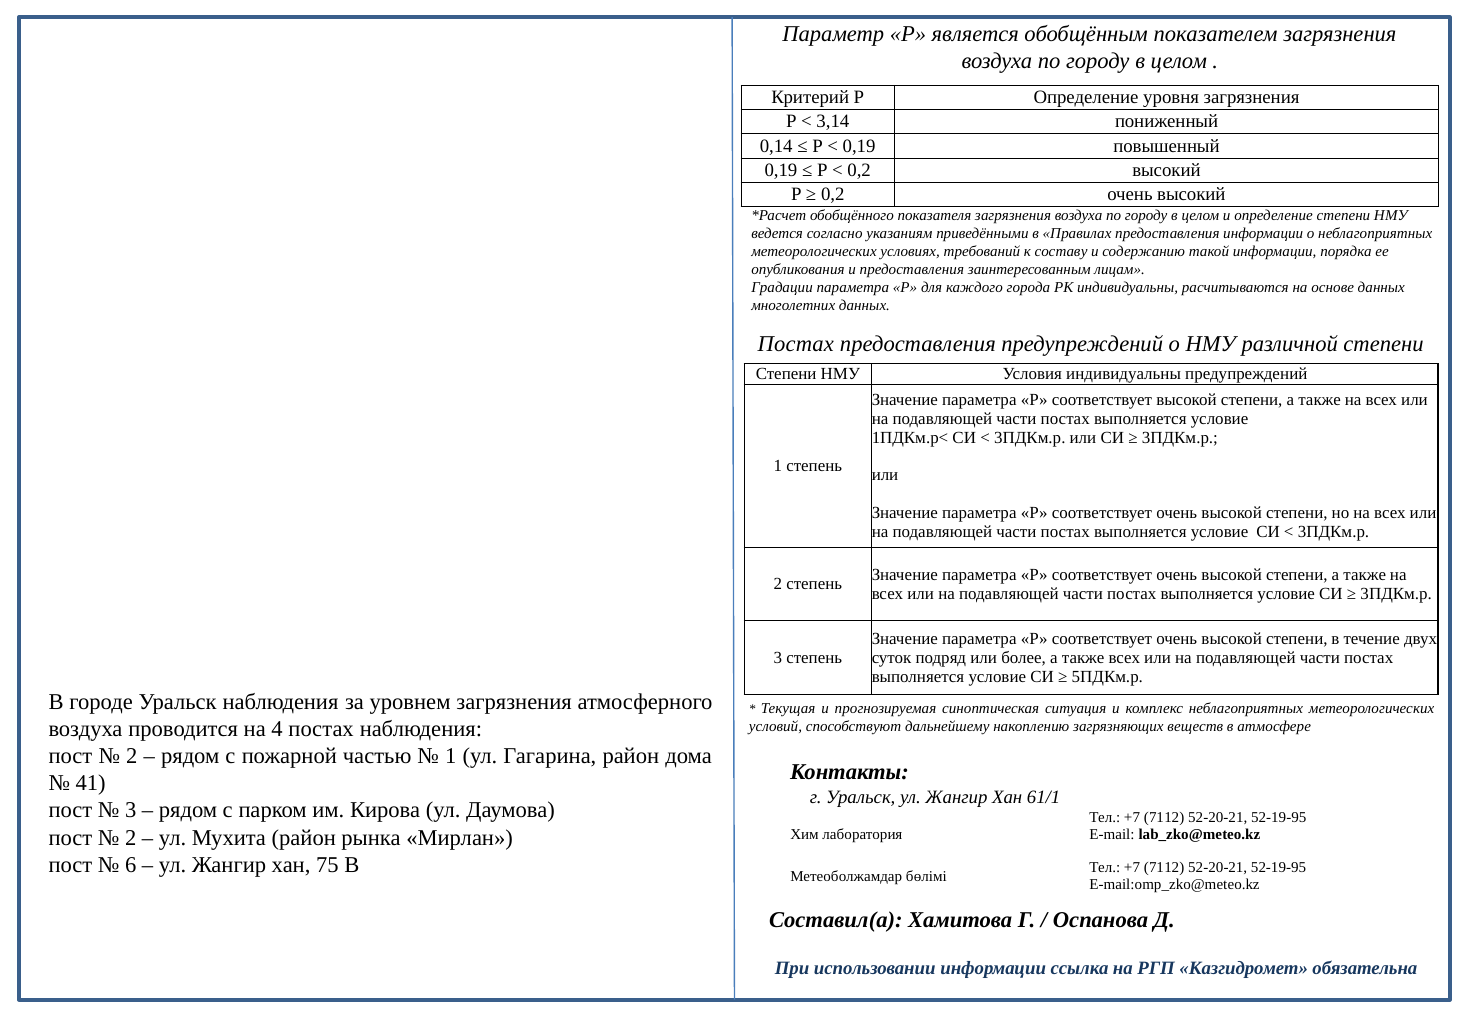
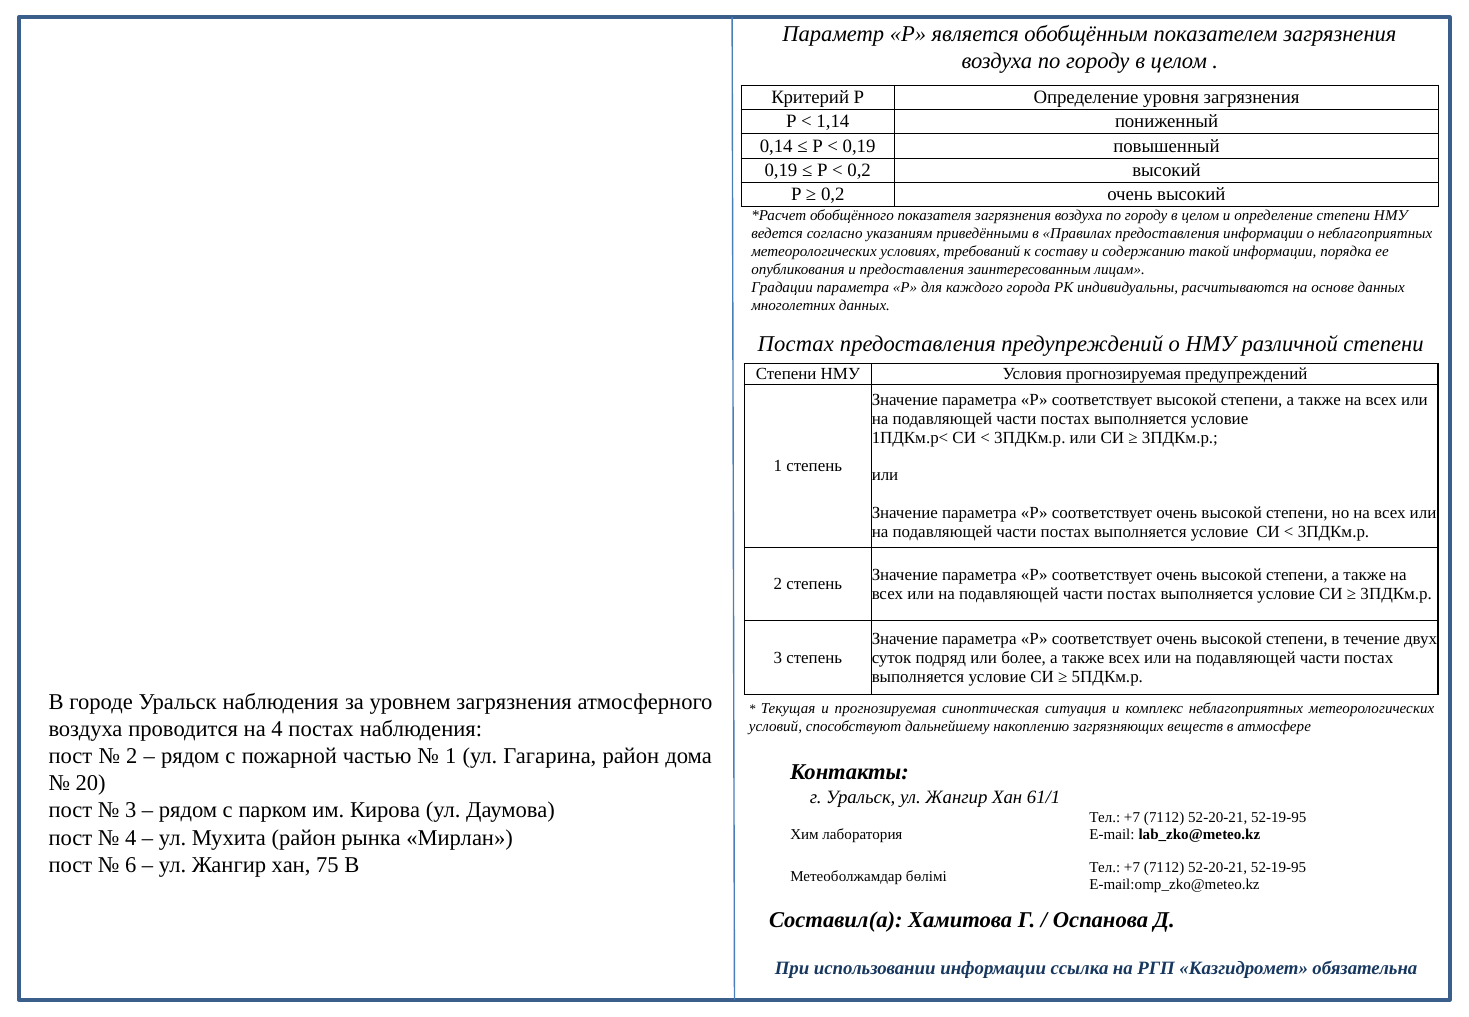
3,14: 3,14 -> 1,14
Условия индивидуальны: индивидуальны -> прогнозируемая
41: 41 -> 20
2 at (131, 838): 2 -> 4
